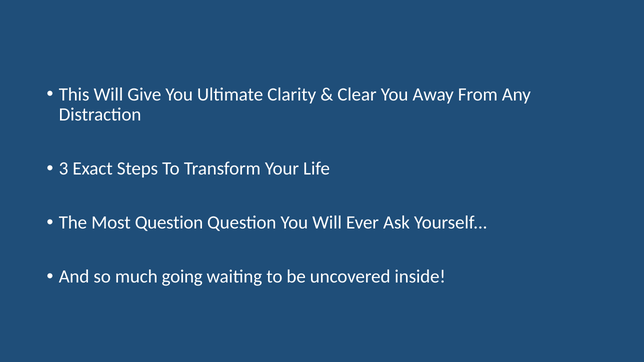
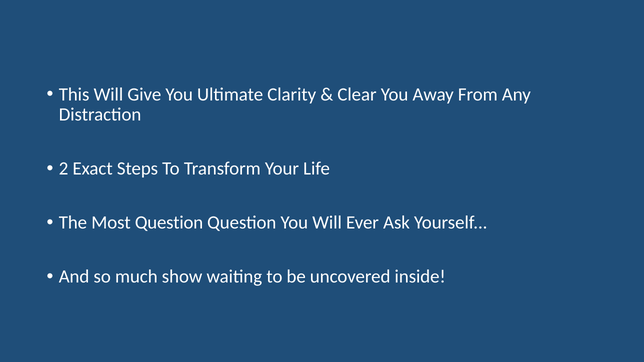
3: 3 -> 2
going: going -> show
